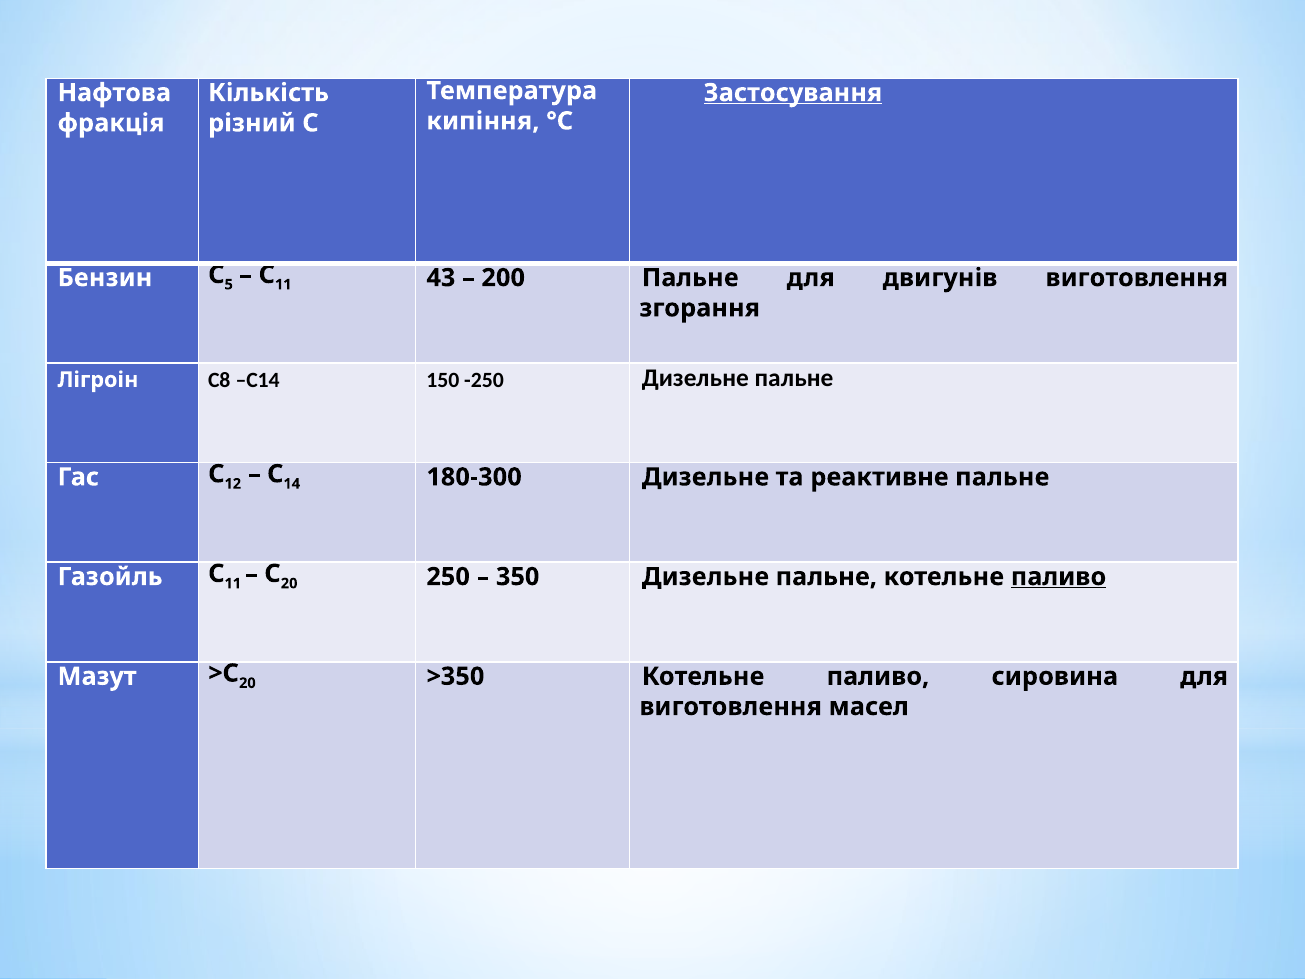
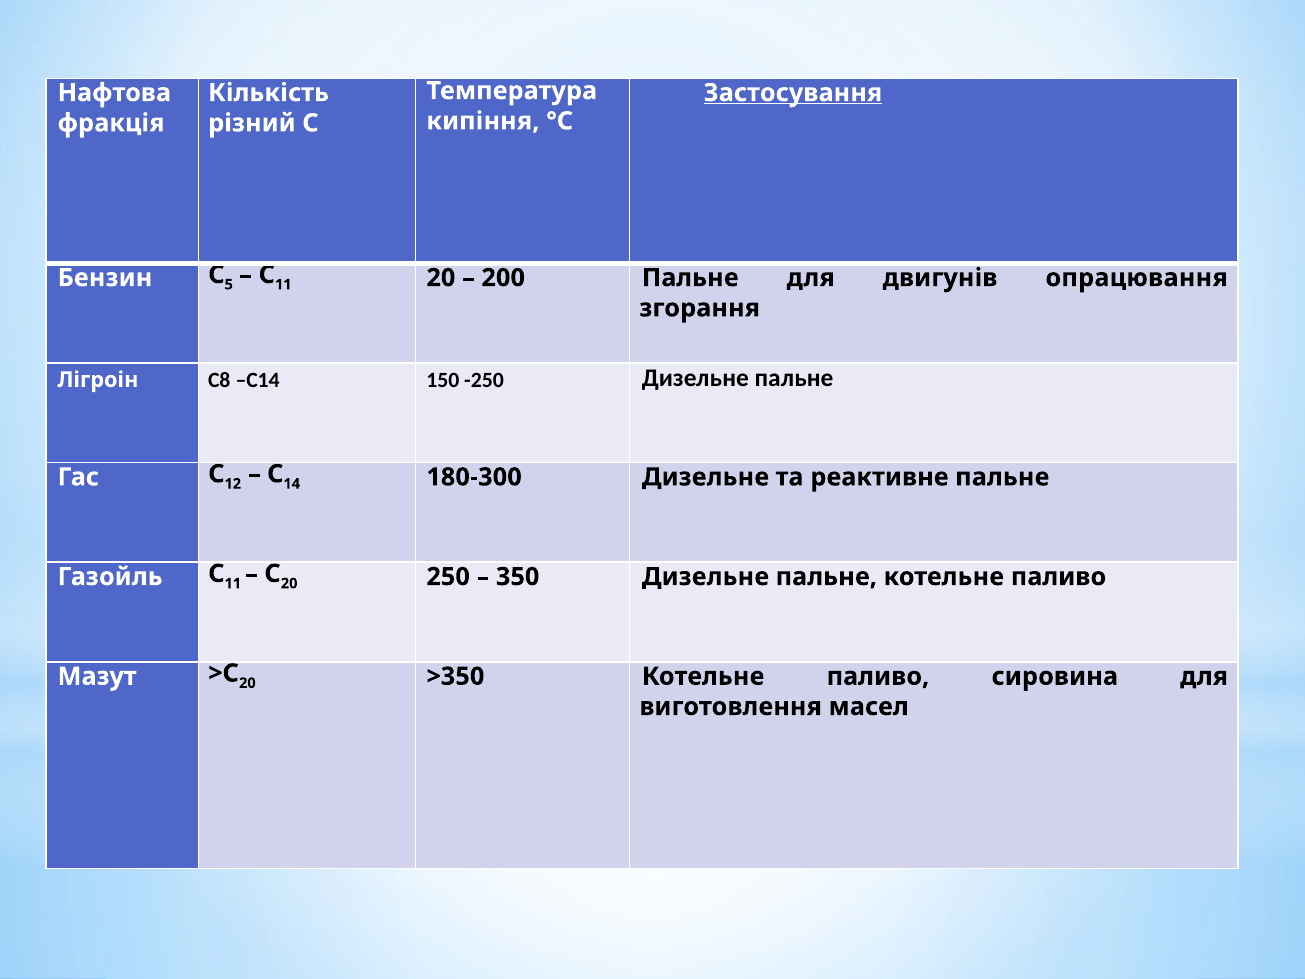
43 at (441, 278): 43 -> 20
двигунів виготовлення: виготовлення -> опрацювання
паливо at (1058, 577) underline: present -> none
